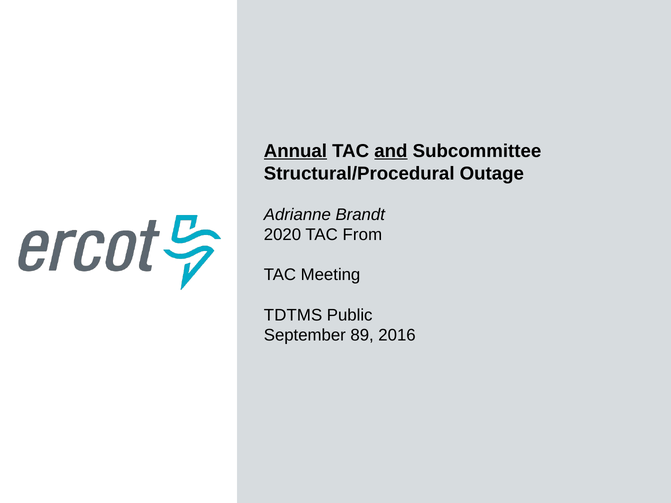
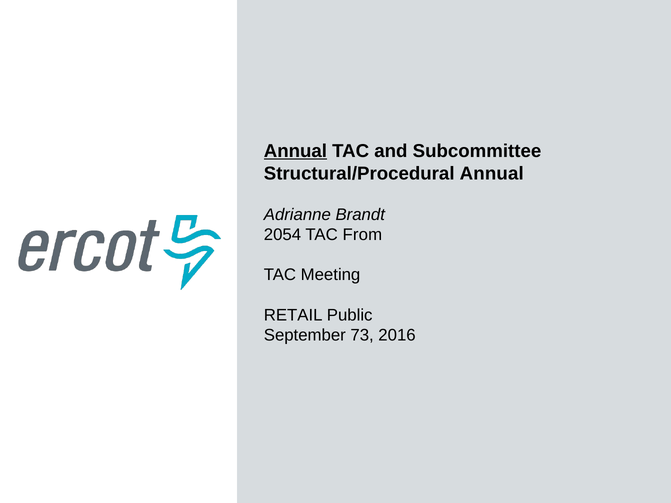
and underline: present -> none
Structural/Procedural Outage: Outage -> Annual
2020: 2020 -> 2054
TDTMS: TDTMS -> RETAIL
89: 89 -> 73
